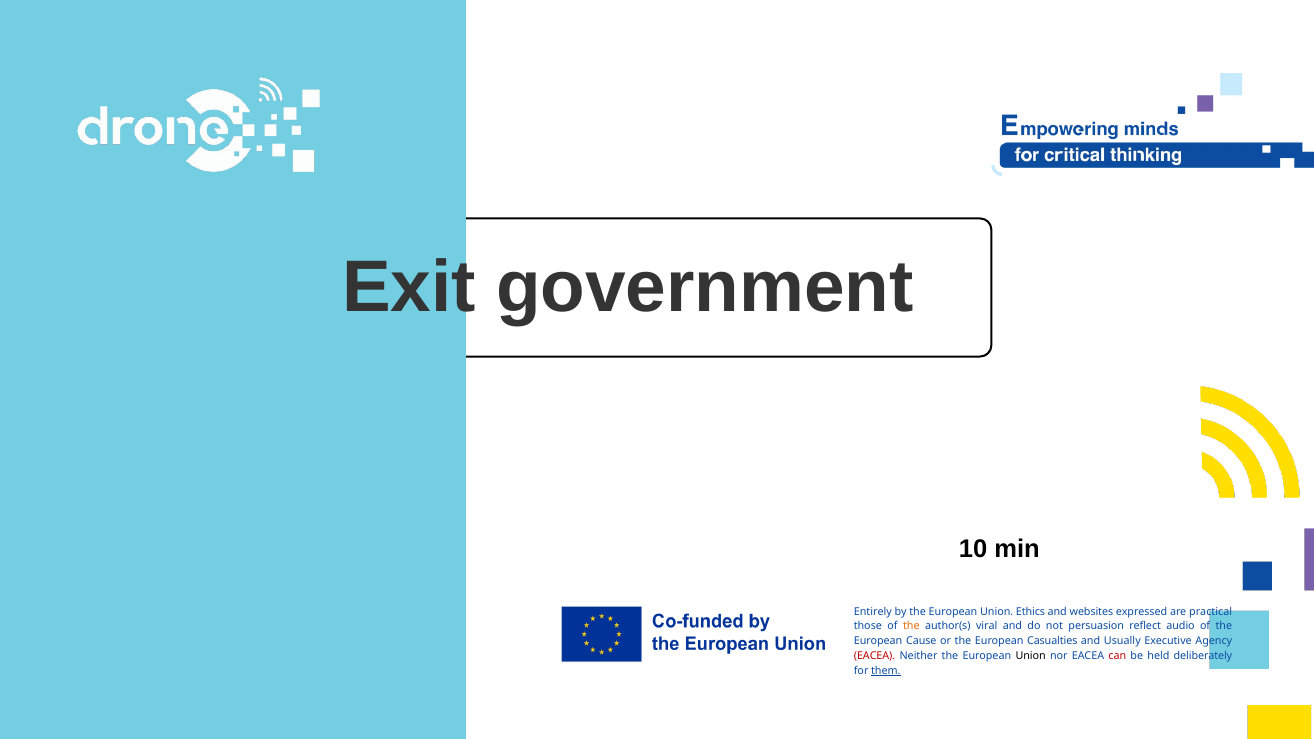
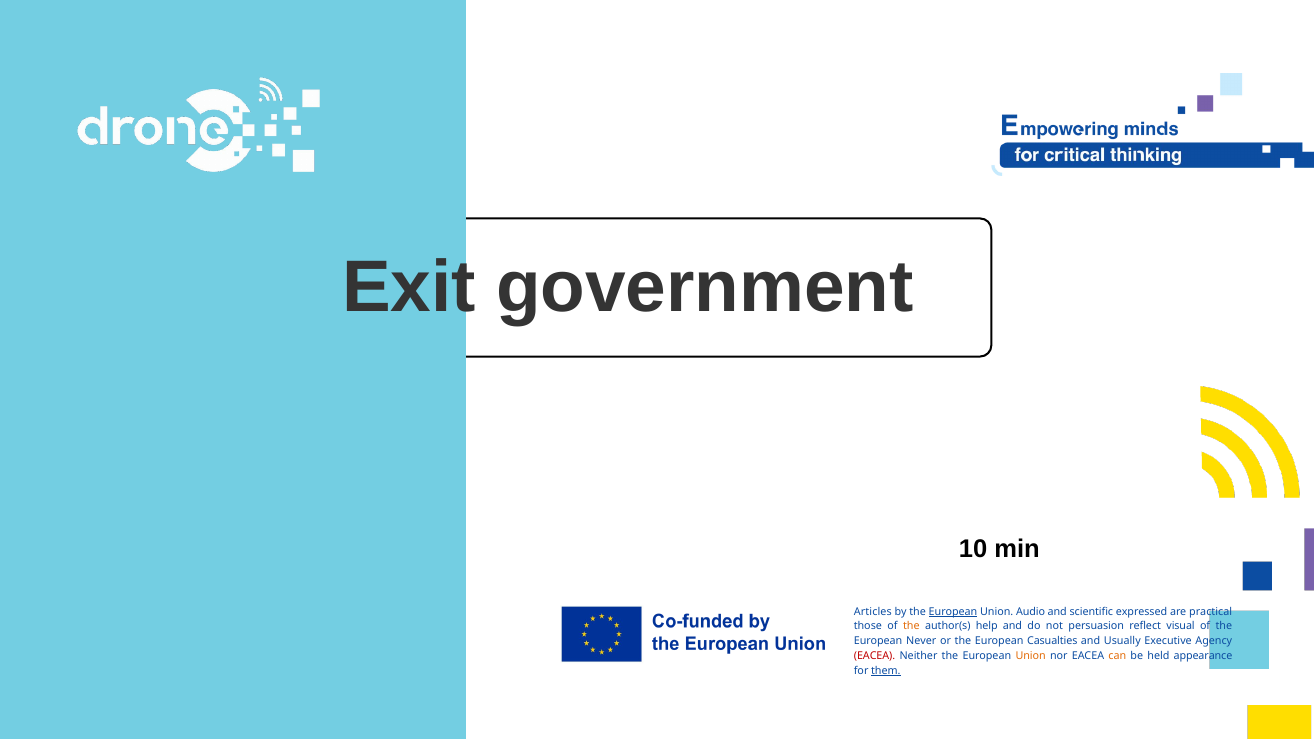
Entirely: Entirely -> Articles
European at (953, 612) underline: none -> present
Ethics: Ethics -> Audio
websites: websites -> scientific
viral: viral -> help
audio: audio -> visual
Cause: Cause -> Never
Union at (1031, 656) colour: black -> orange
can colour: red -> orange
deliberately: deliberately -> appearance
